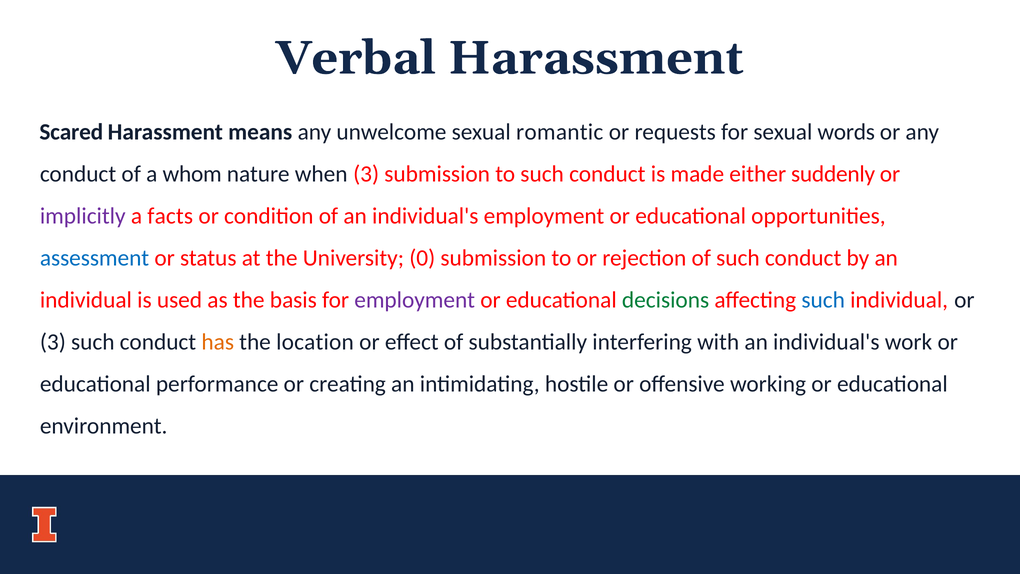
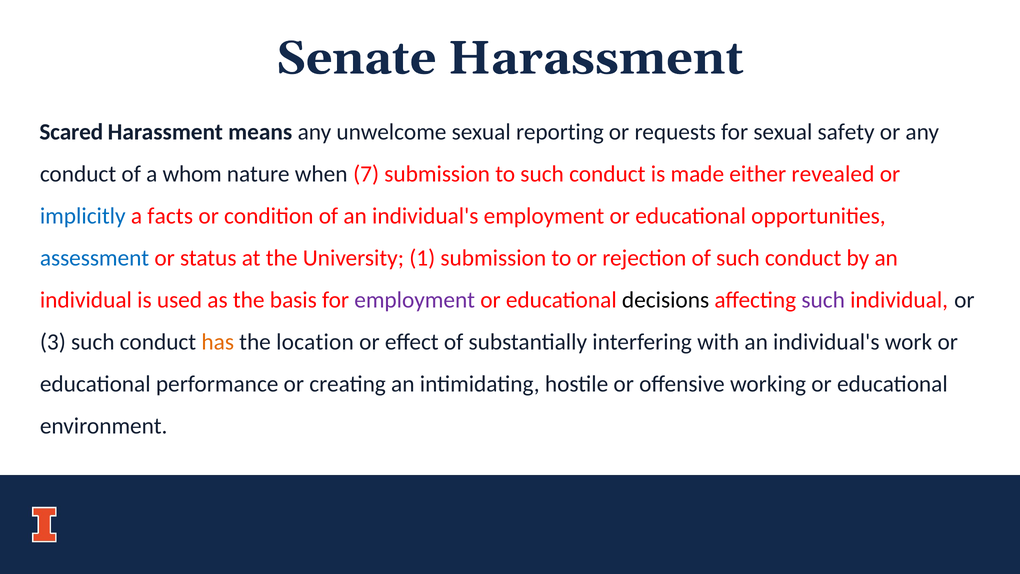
Verbal: Verbal -> Senate
romantic: romantic -> reporting
words: words -> safety
when 3: 3 -> 7
suddenly: suddenly -> revealed
implicitly colour: purple -> blue
0: 0 -> 1
decisions colour: green -> black
such at (823, 300) colour: blue -> purple
